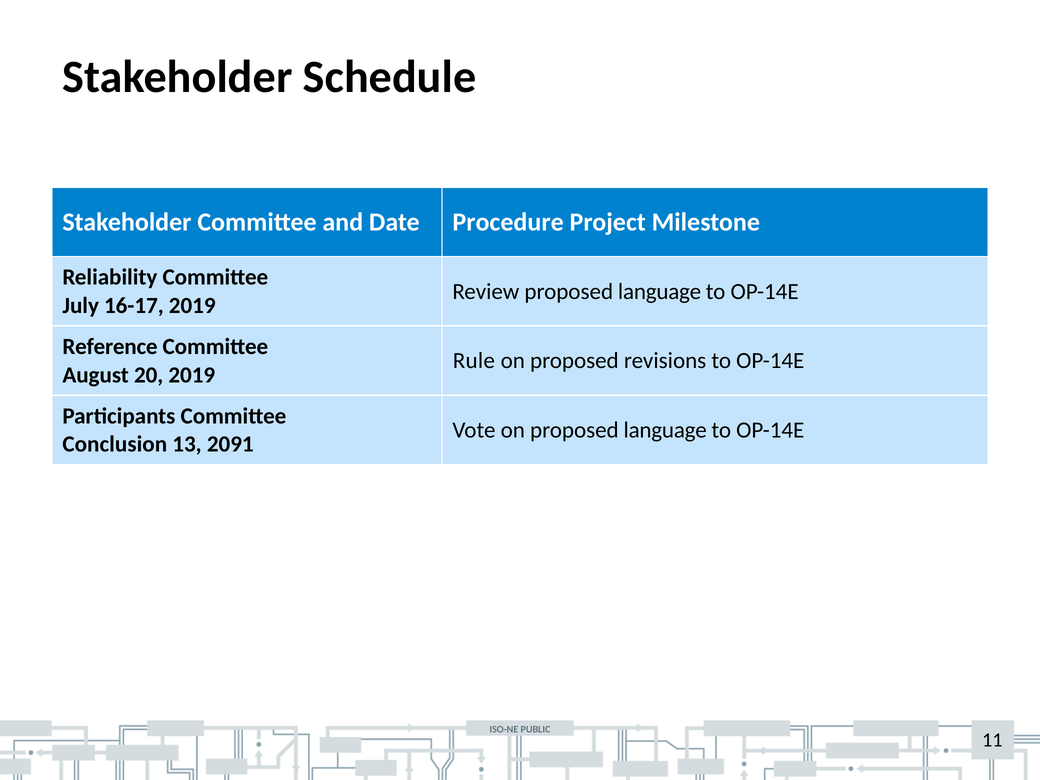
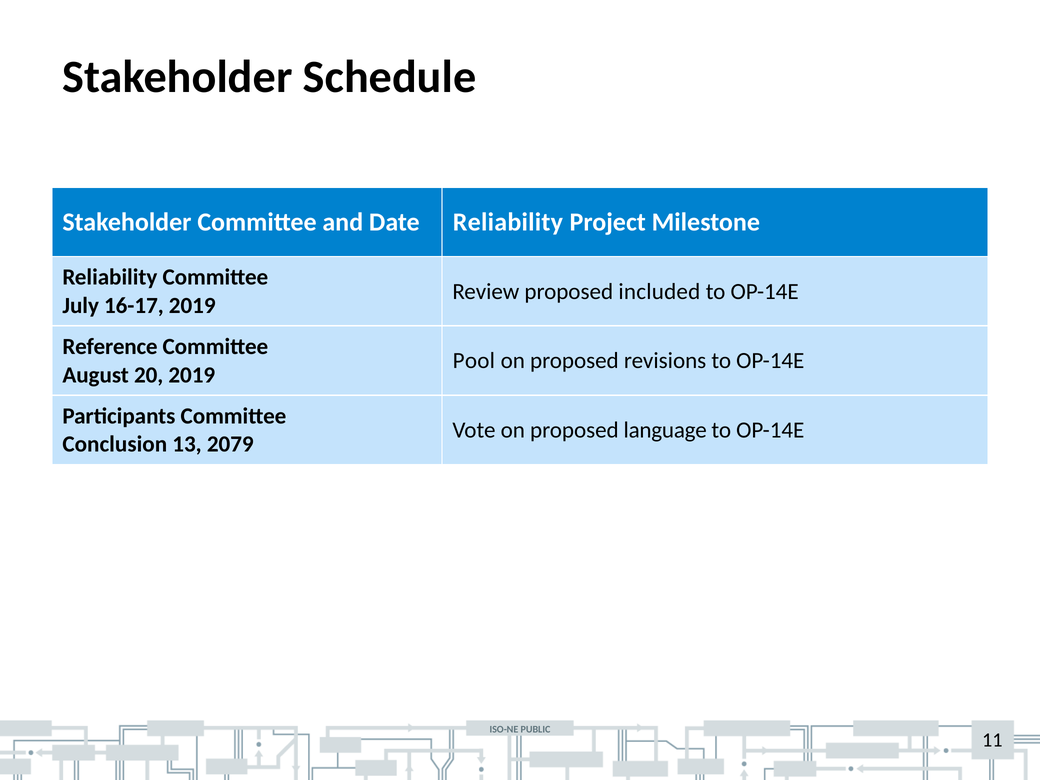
Date Procedure: Procedure -> Reliability
Review proposed language: language -> included
Rule: Rule -> Pool
2091: 2091 -> 2079
